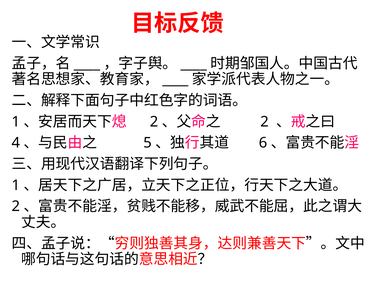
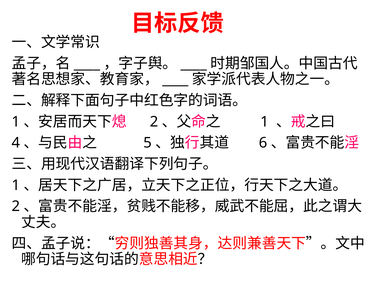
2 at (265, 122): 2 -> 1
